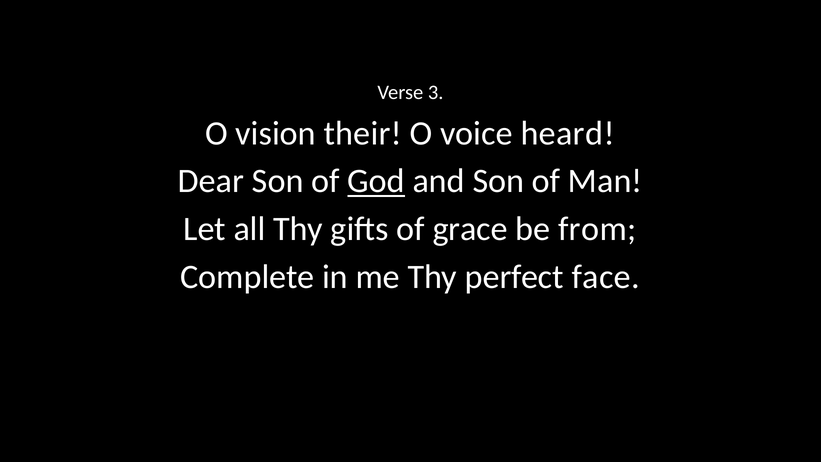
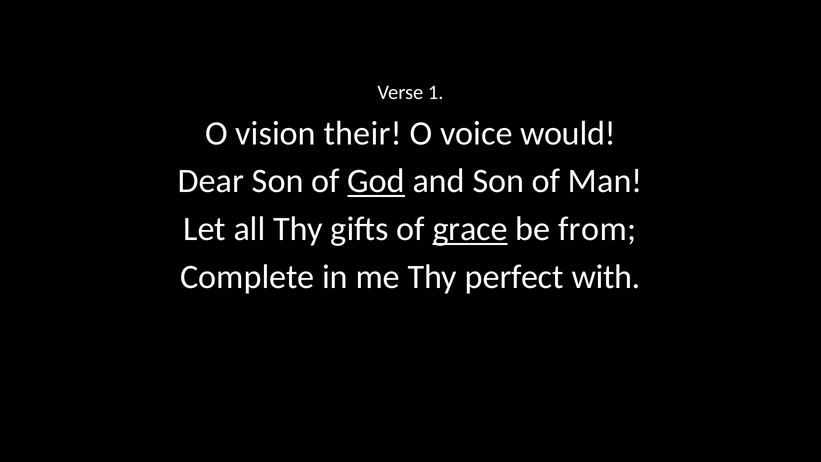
3: 3 -> 1
heard: heard -> would
grace underline: none -> present
face: face -> with
